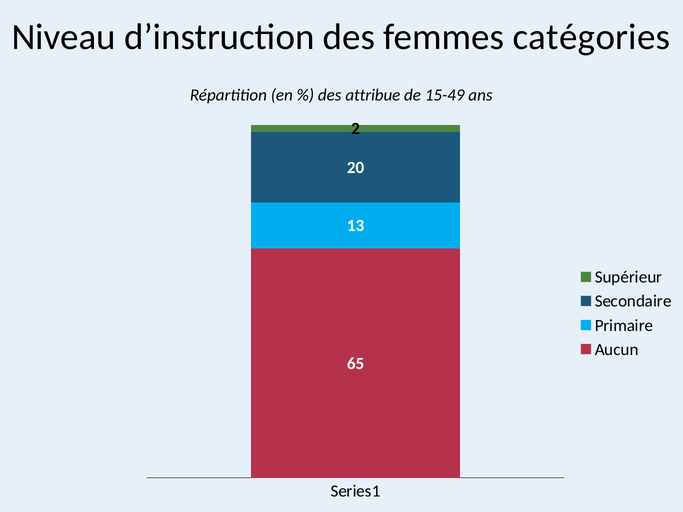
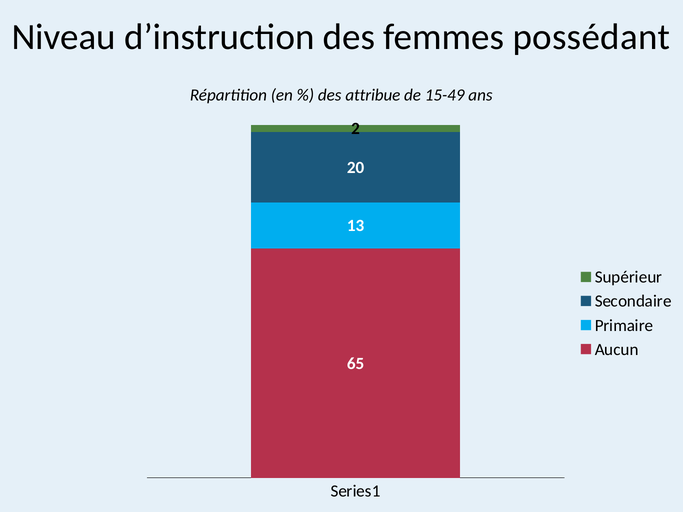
catégories: catégories -> possédant
